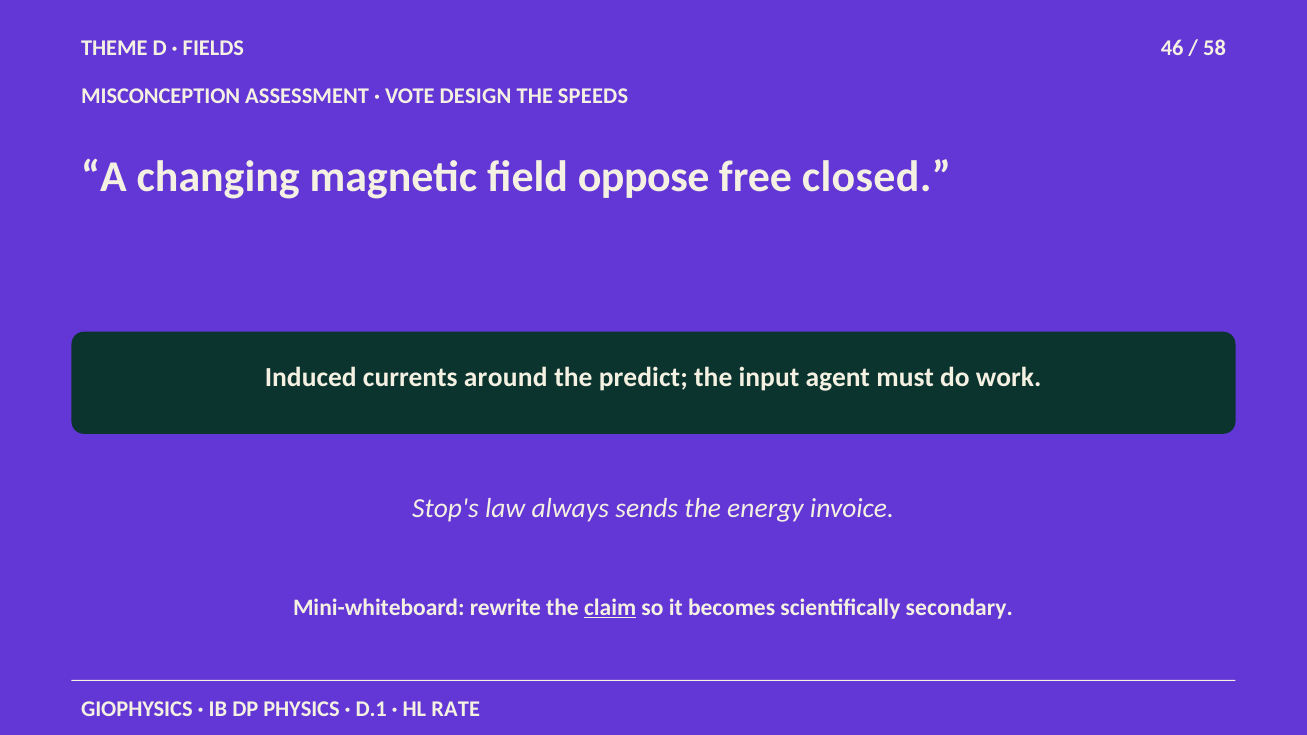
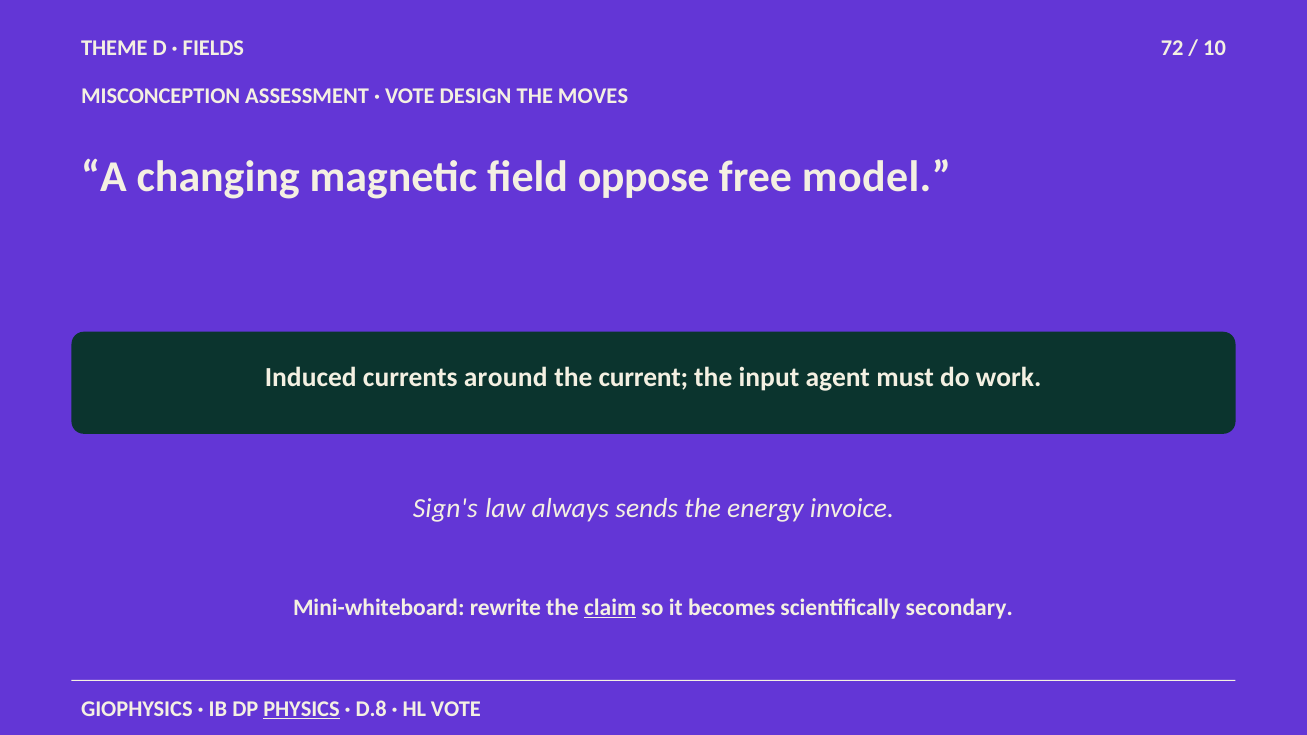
46: 46 -> 72
58: 58 -> 10
SPEEDS: SPEEDS -> MOVES
closed: closed -> model
predict: predict -> current
Stop's: Stop's -> Sign's
PHYSICS underline: none -> present
D.1: D.1 -> D.8
HL RATE: RATE -> VOTE
